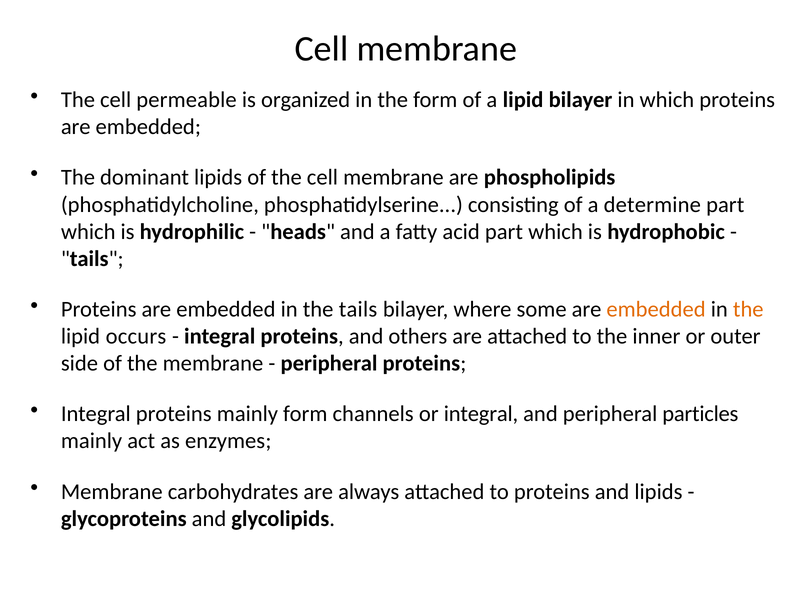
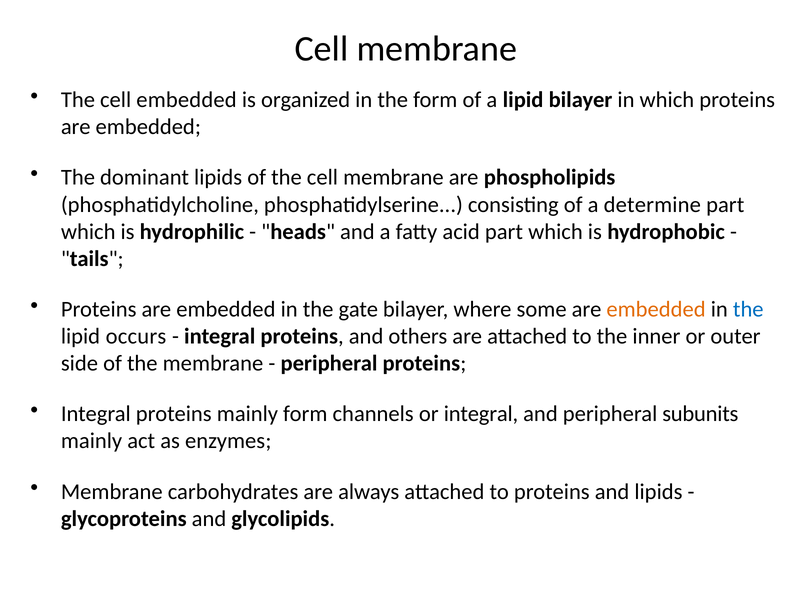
cell permeable: permeable -> embedded
the tails: tails -> gate
the at (748, 309) colour: orange -> blue
particles: particles -> subunits
